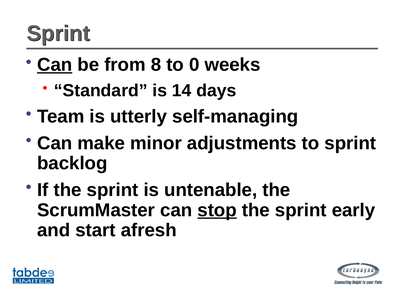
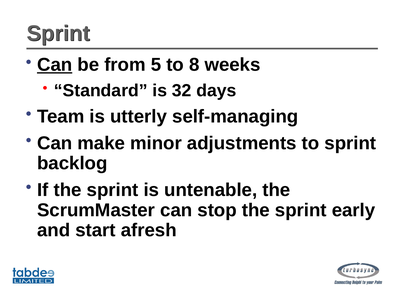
8: 8 -> 5
0: 0 -> 8
14: 14 -> 32
stop underline: present -> none
